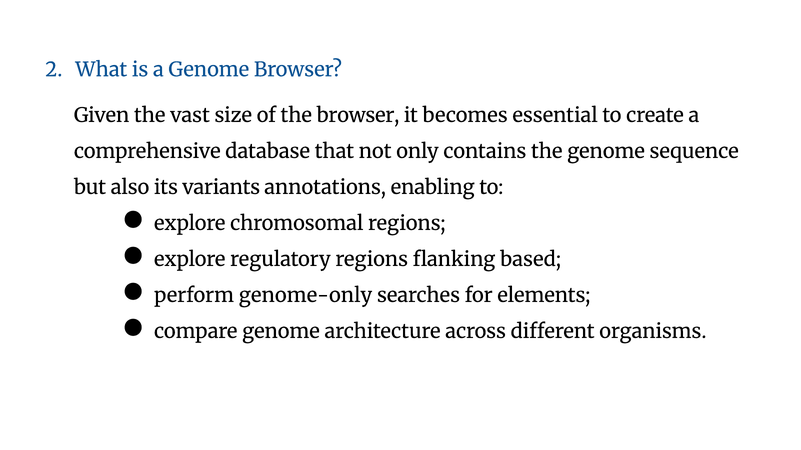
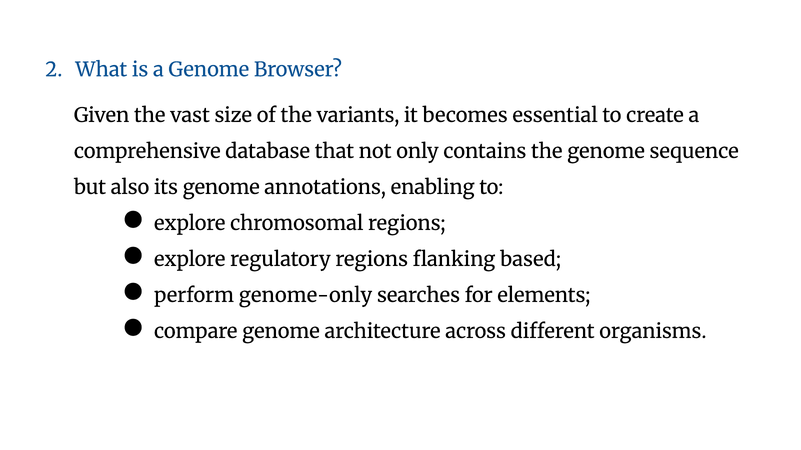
the browser: browser -> variants
its variants: variants -> genome
